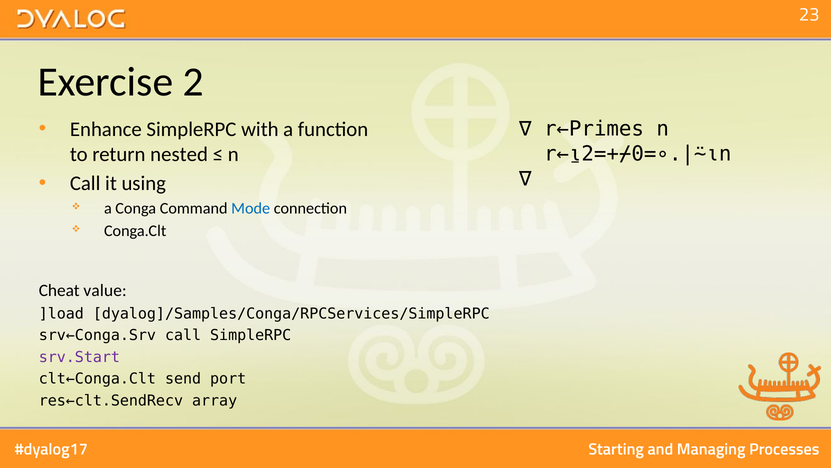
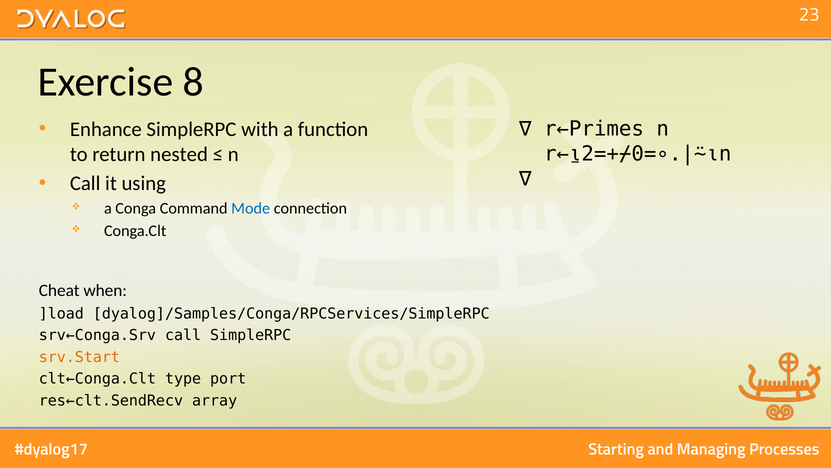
2: 2 -> 8
value: value -> when
srv.Start colour: purple -> orange
send: send -> type
